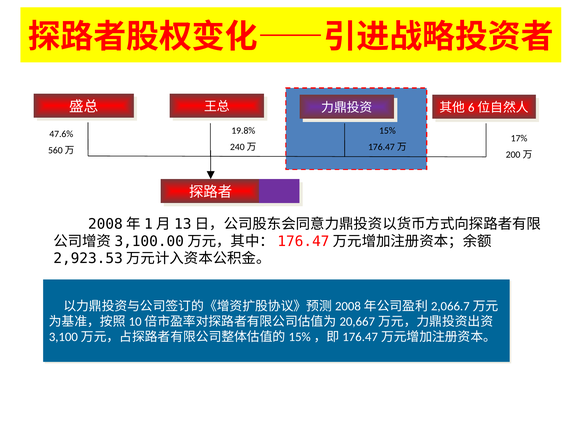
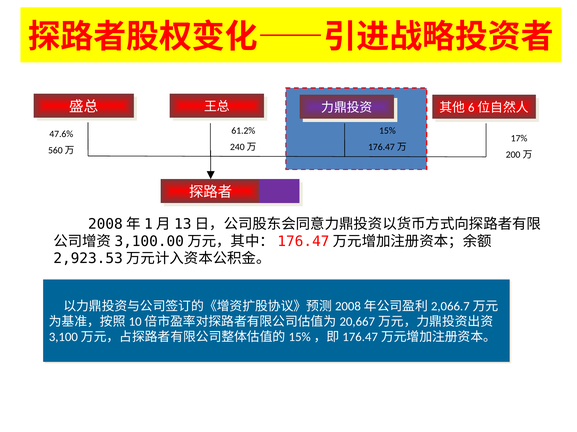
19.8%: 19.8% -> 61.2%
